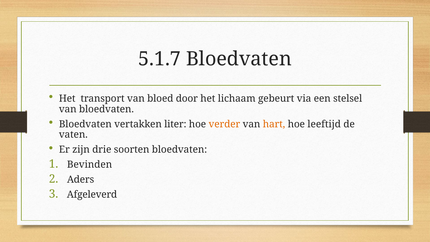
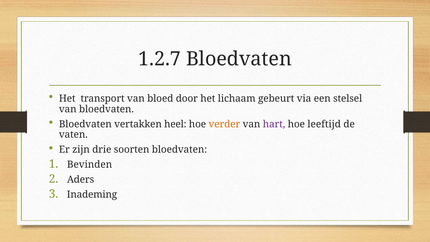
5.1.7: 5.1.7 -> 1.2.7
liter: liter -> heel
hart colour: orange -> purple
Afgeleverd: Afgeleverd -> Inademing
